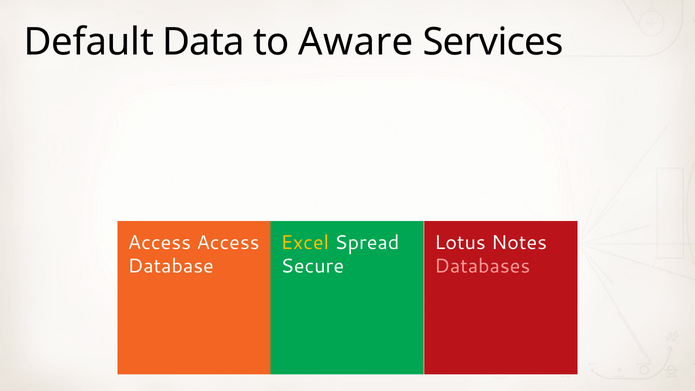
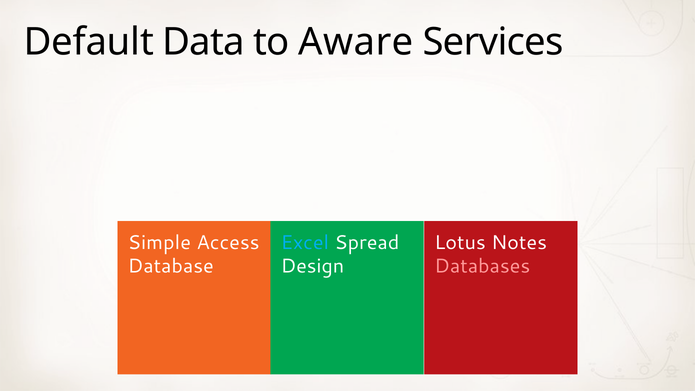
Access at (159, 242): Access -> Simple
Excel colour: yellow -> light blue
Secure: Secure -> Design
